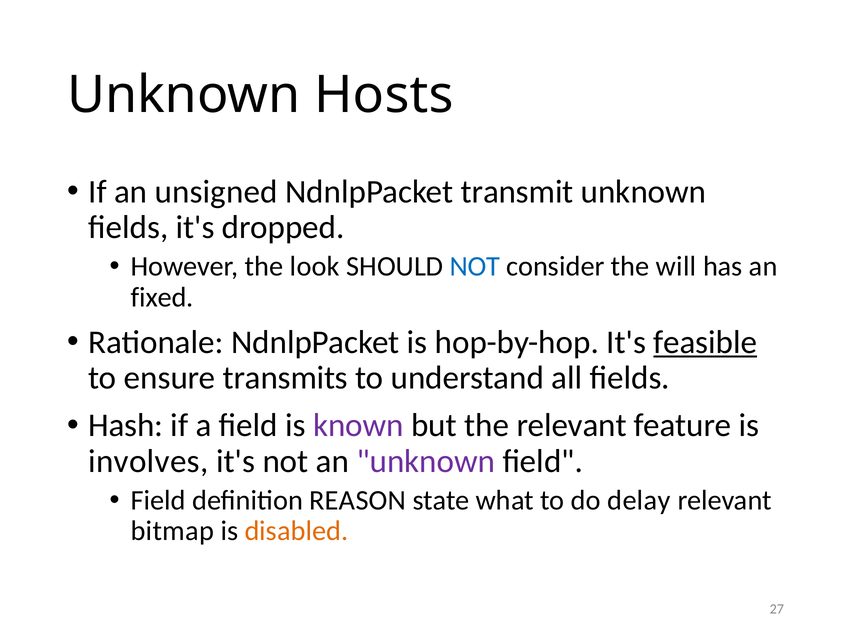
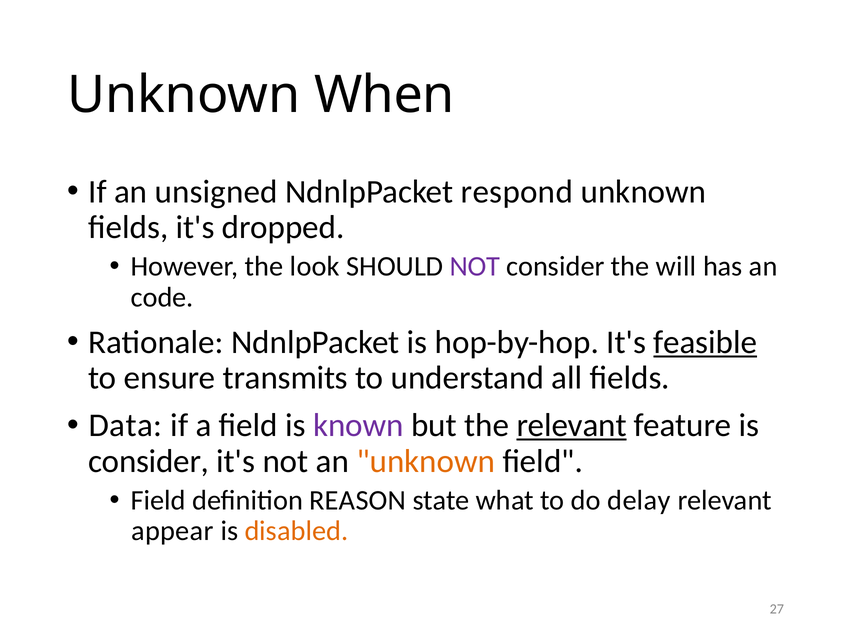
Hosts: Hosts -> When
transmit: transmit -> respond
NOT at (475, 267) colour: blue -> purple
fixed: fixed -> code
Hash: Hash -> Data
relevant at (572, 426) underline: none -> present
involves at (148, 461): involves -> consider
unknown at (426, 461) colour: purple -> orange
bitmap: bitmap -> appear
